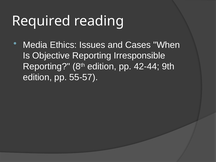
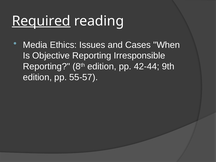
Required underline: none -> present
